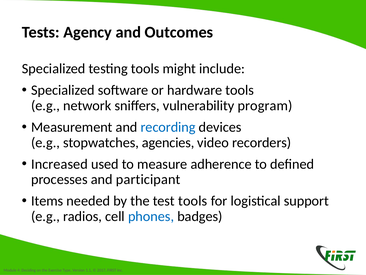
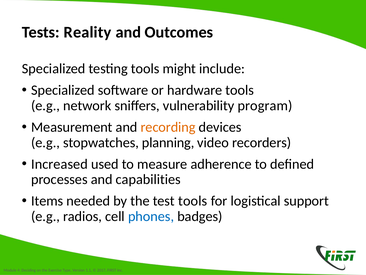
Agency: Agency -> Reality
recording colour: blue -> orange
agencies: agencies -> planning
participant: participant -> capabilities
